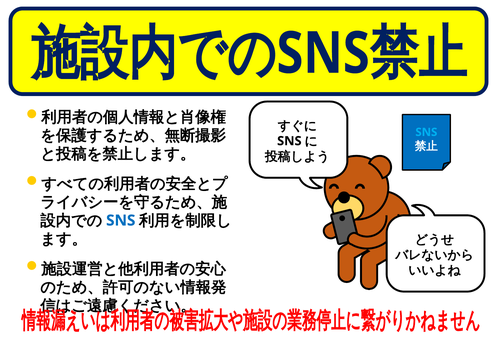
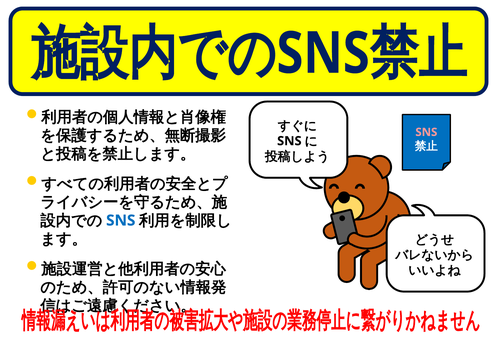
SNS at (426, 132) colour: light blue -> pink
